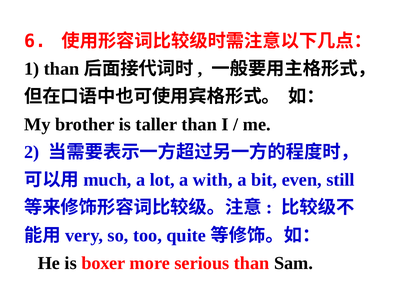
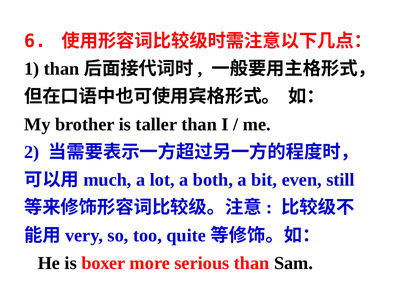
with: with -> both
